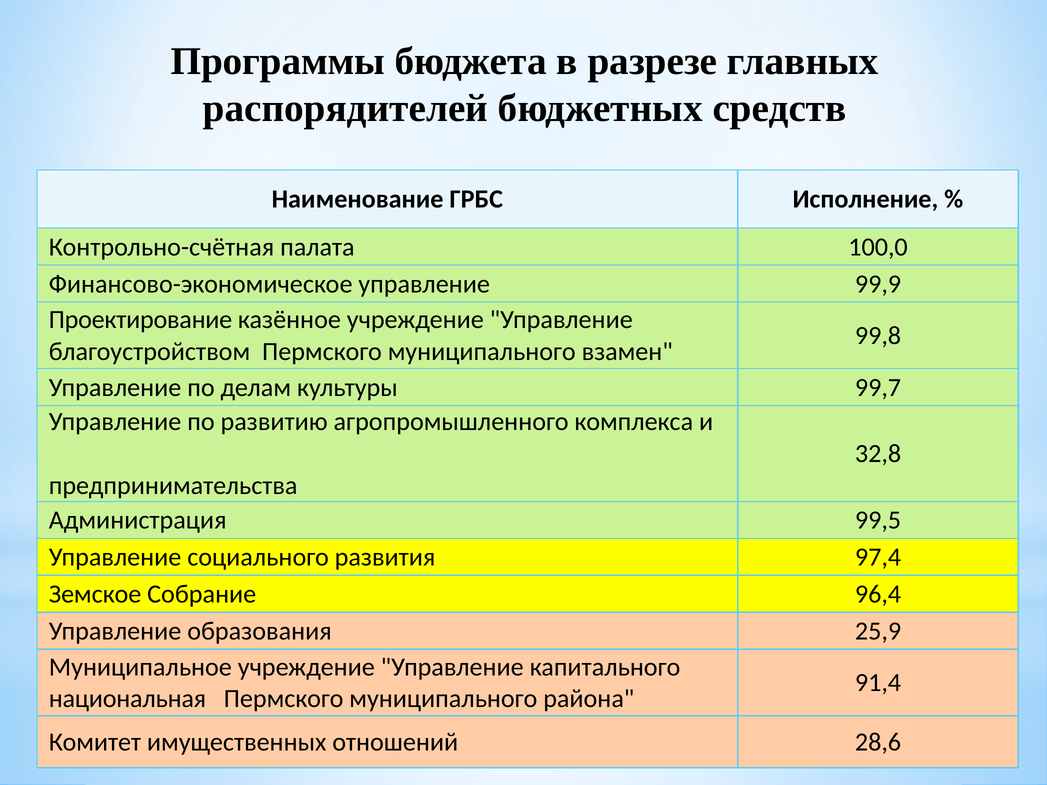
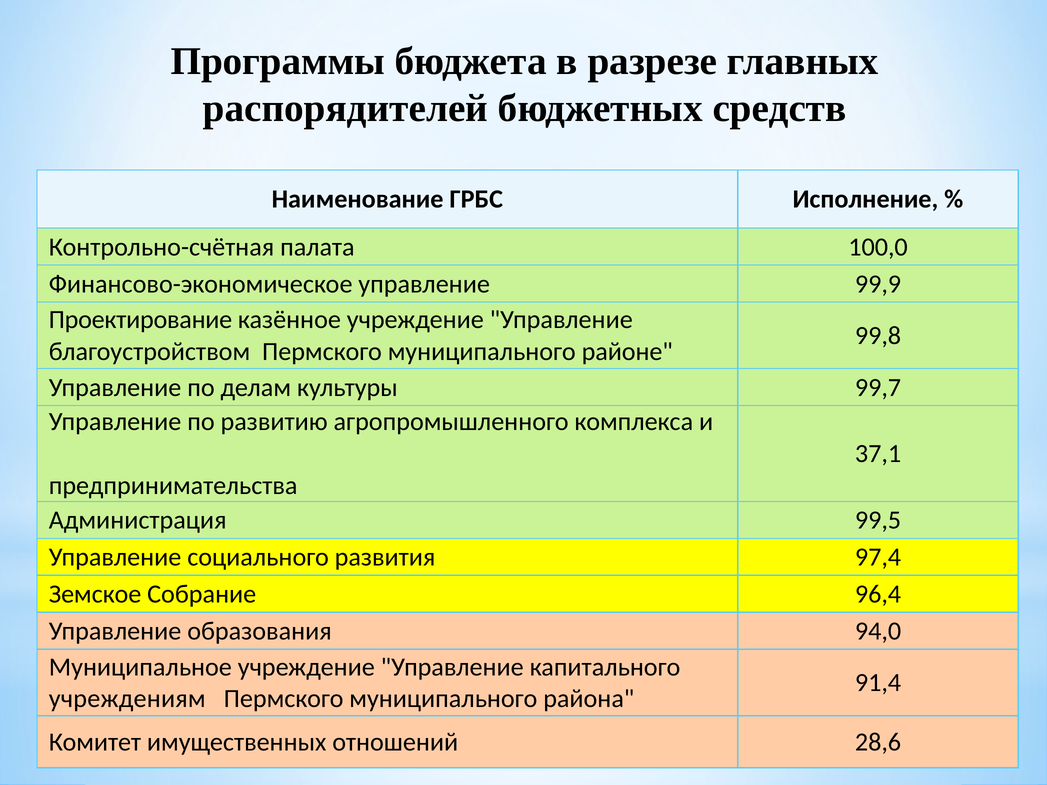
взамен: взамен -> районе
32,8: 32,8 -> 37,1
25,9: 25,9 -> 94,0
национальная: национальная -> учреждениям
